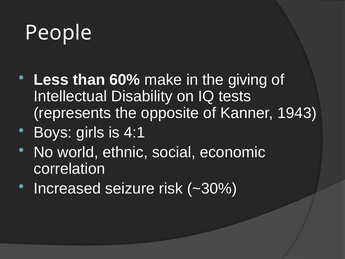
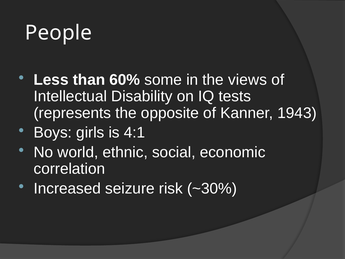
make: make -> some
giving: giving -> views
